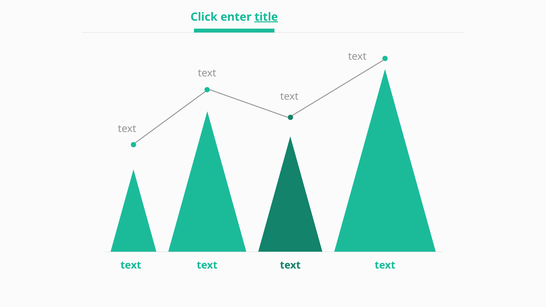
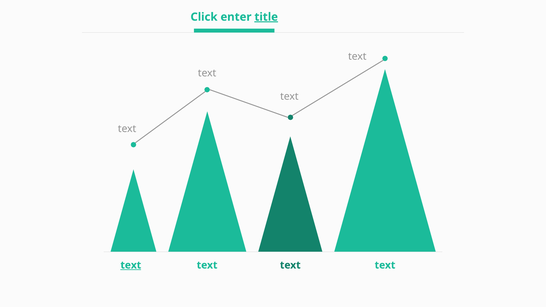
text at (131, 265) underline: none -> present
